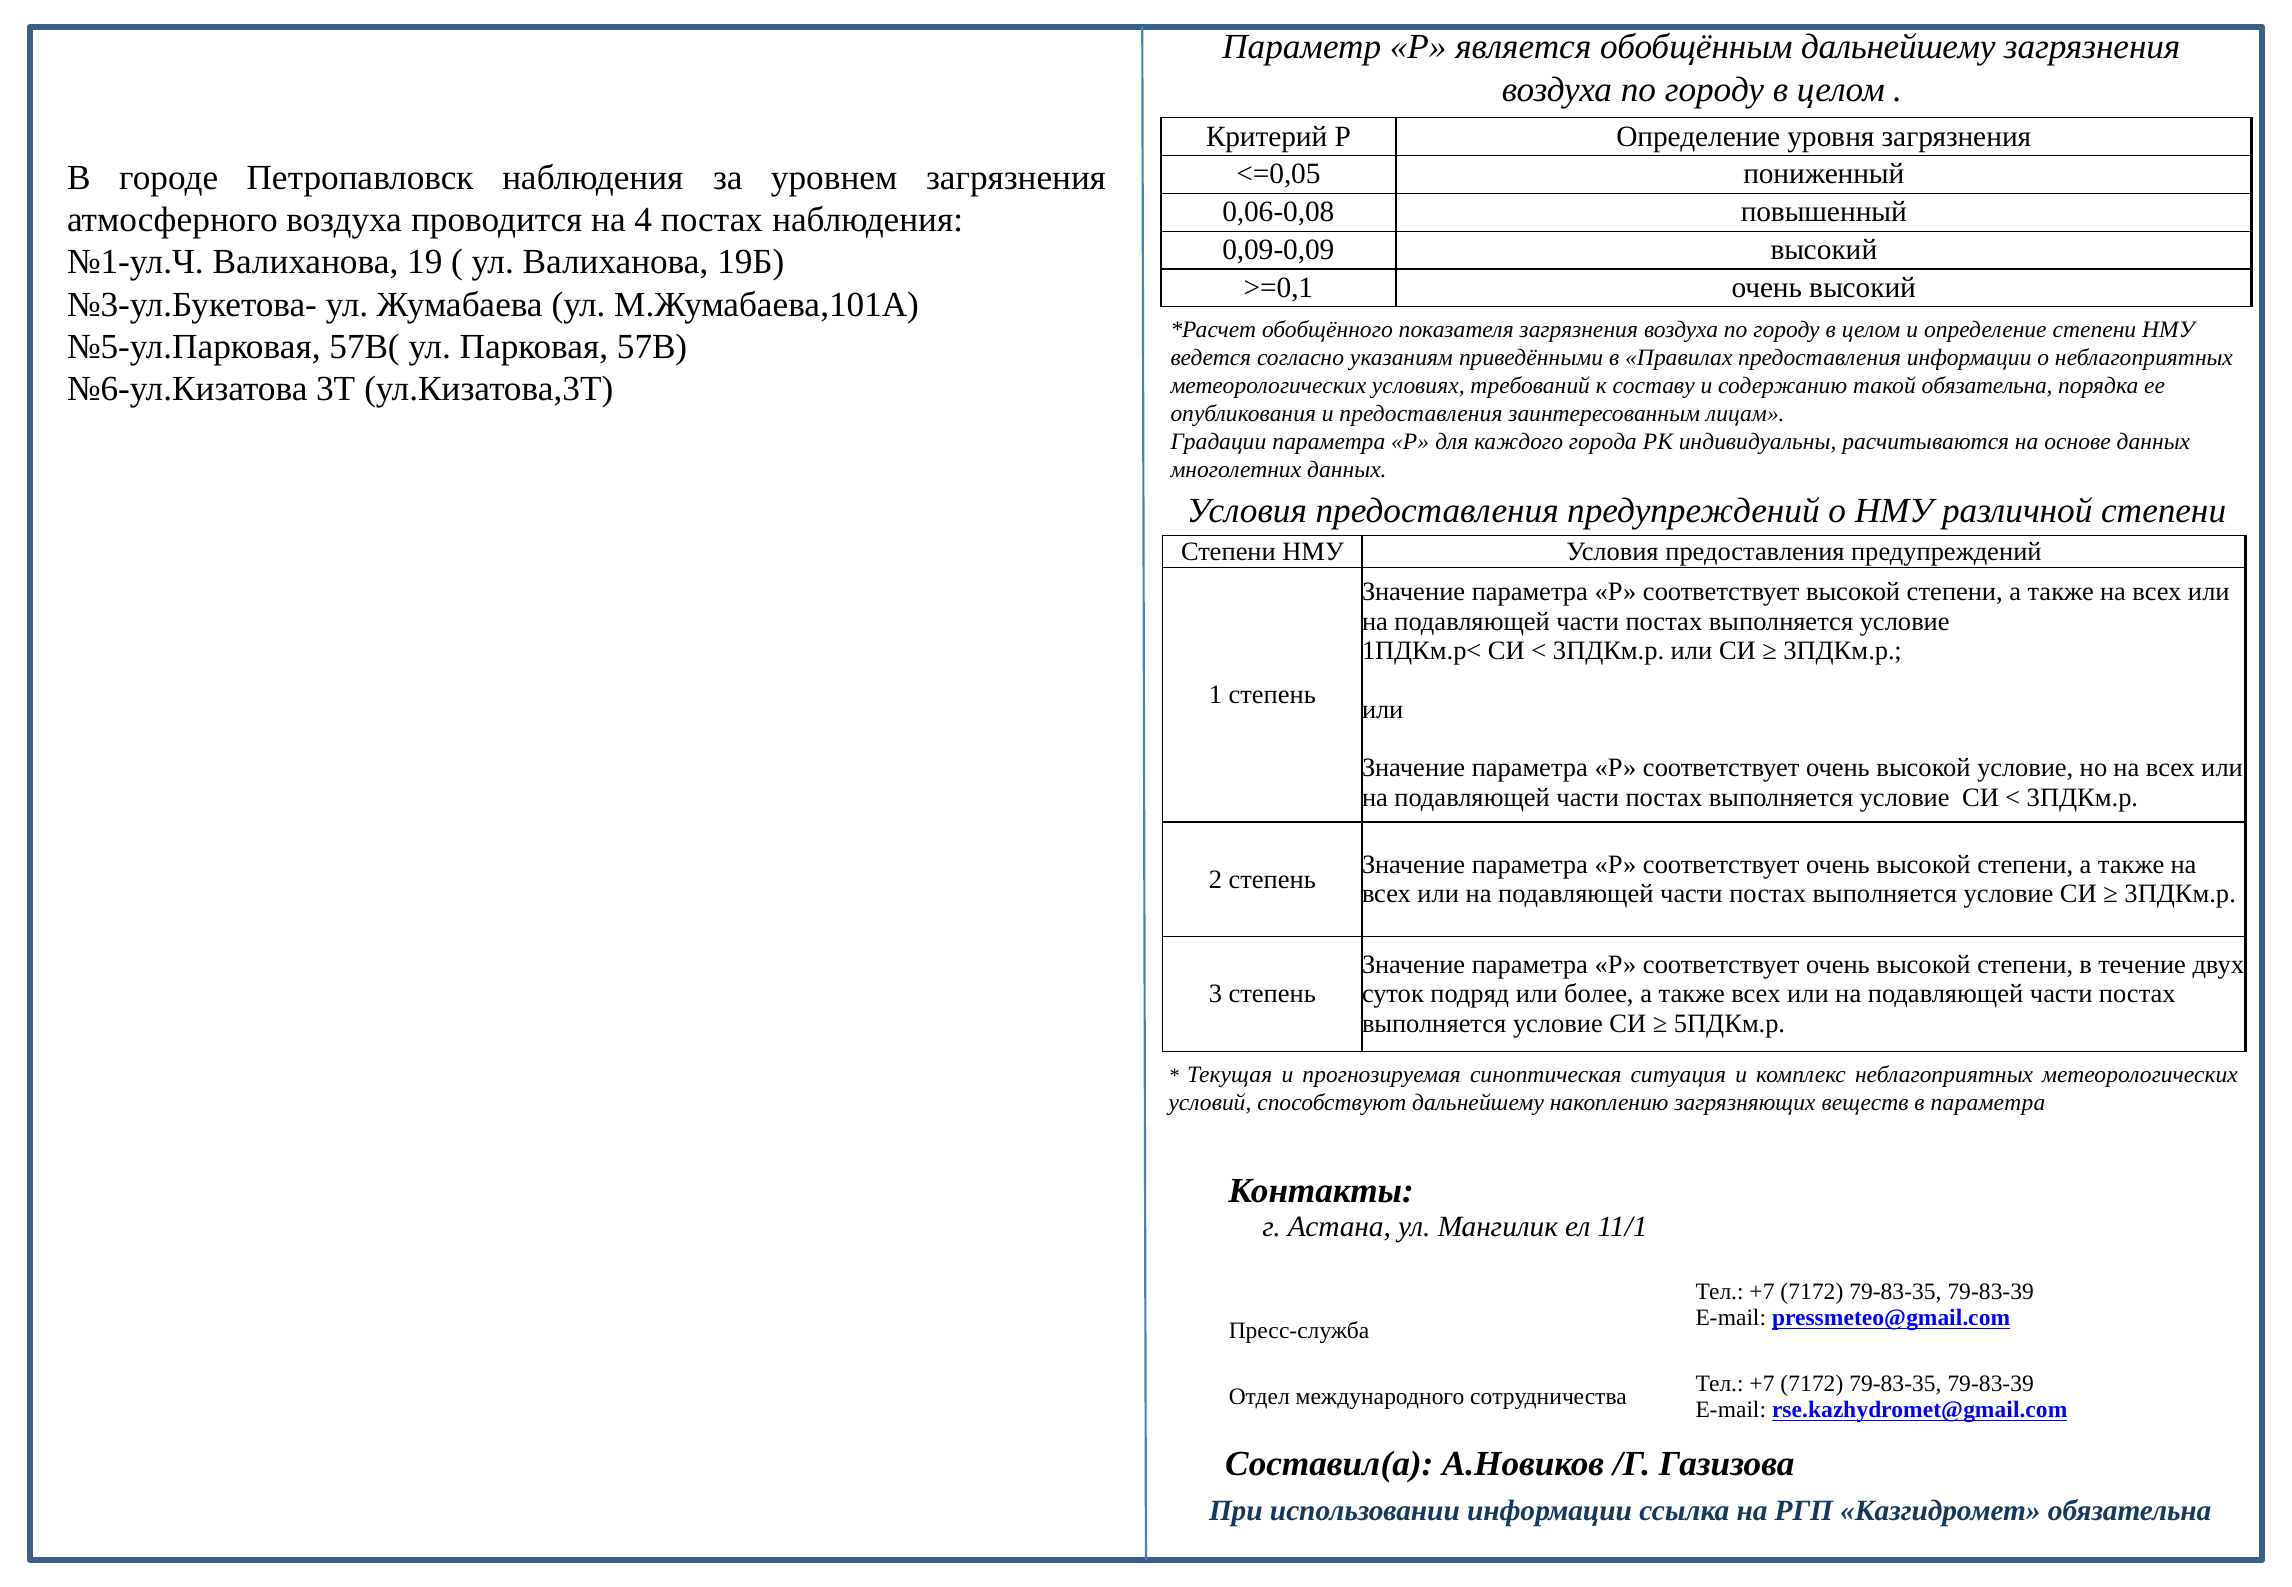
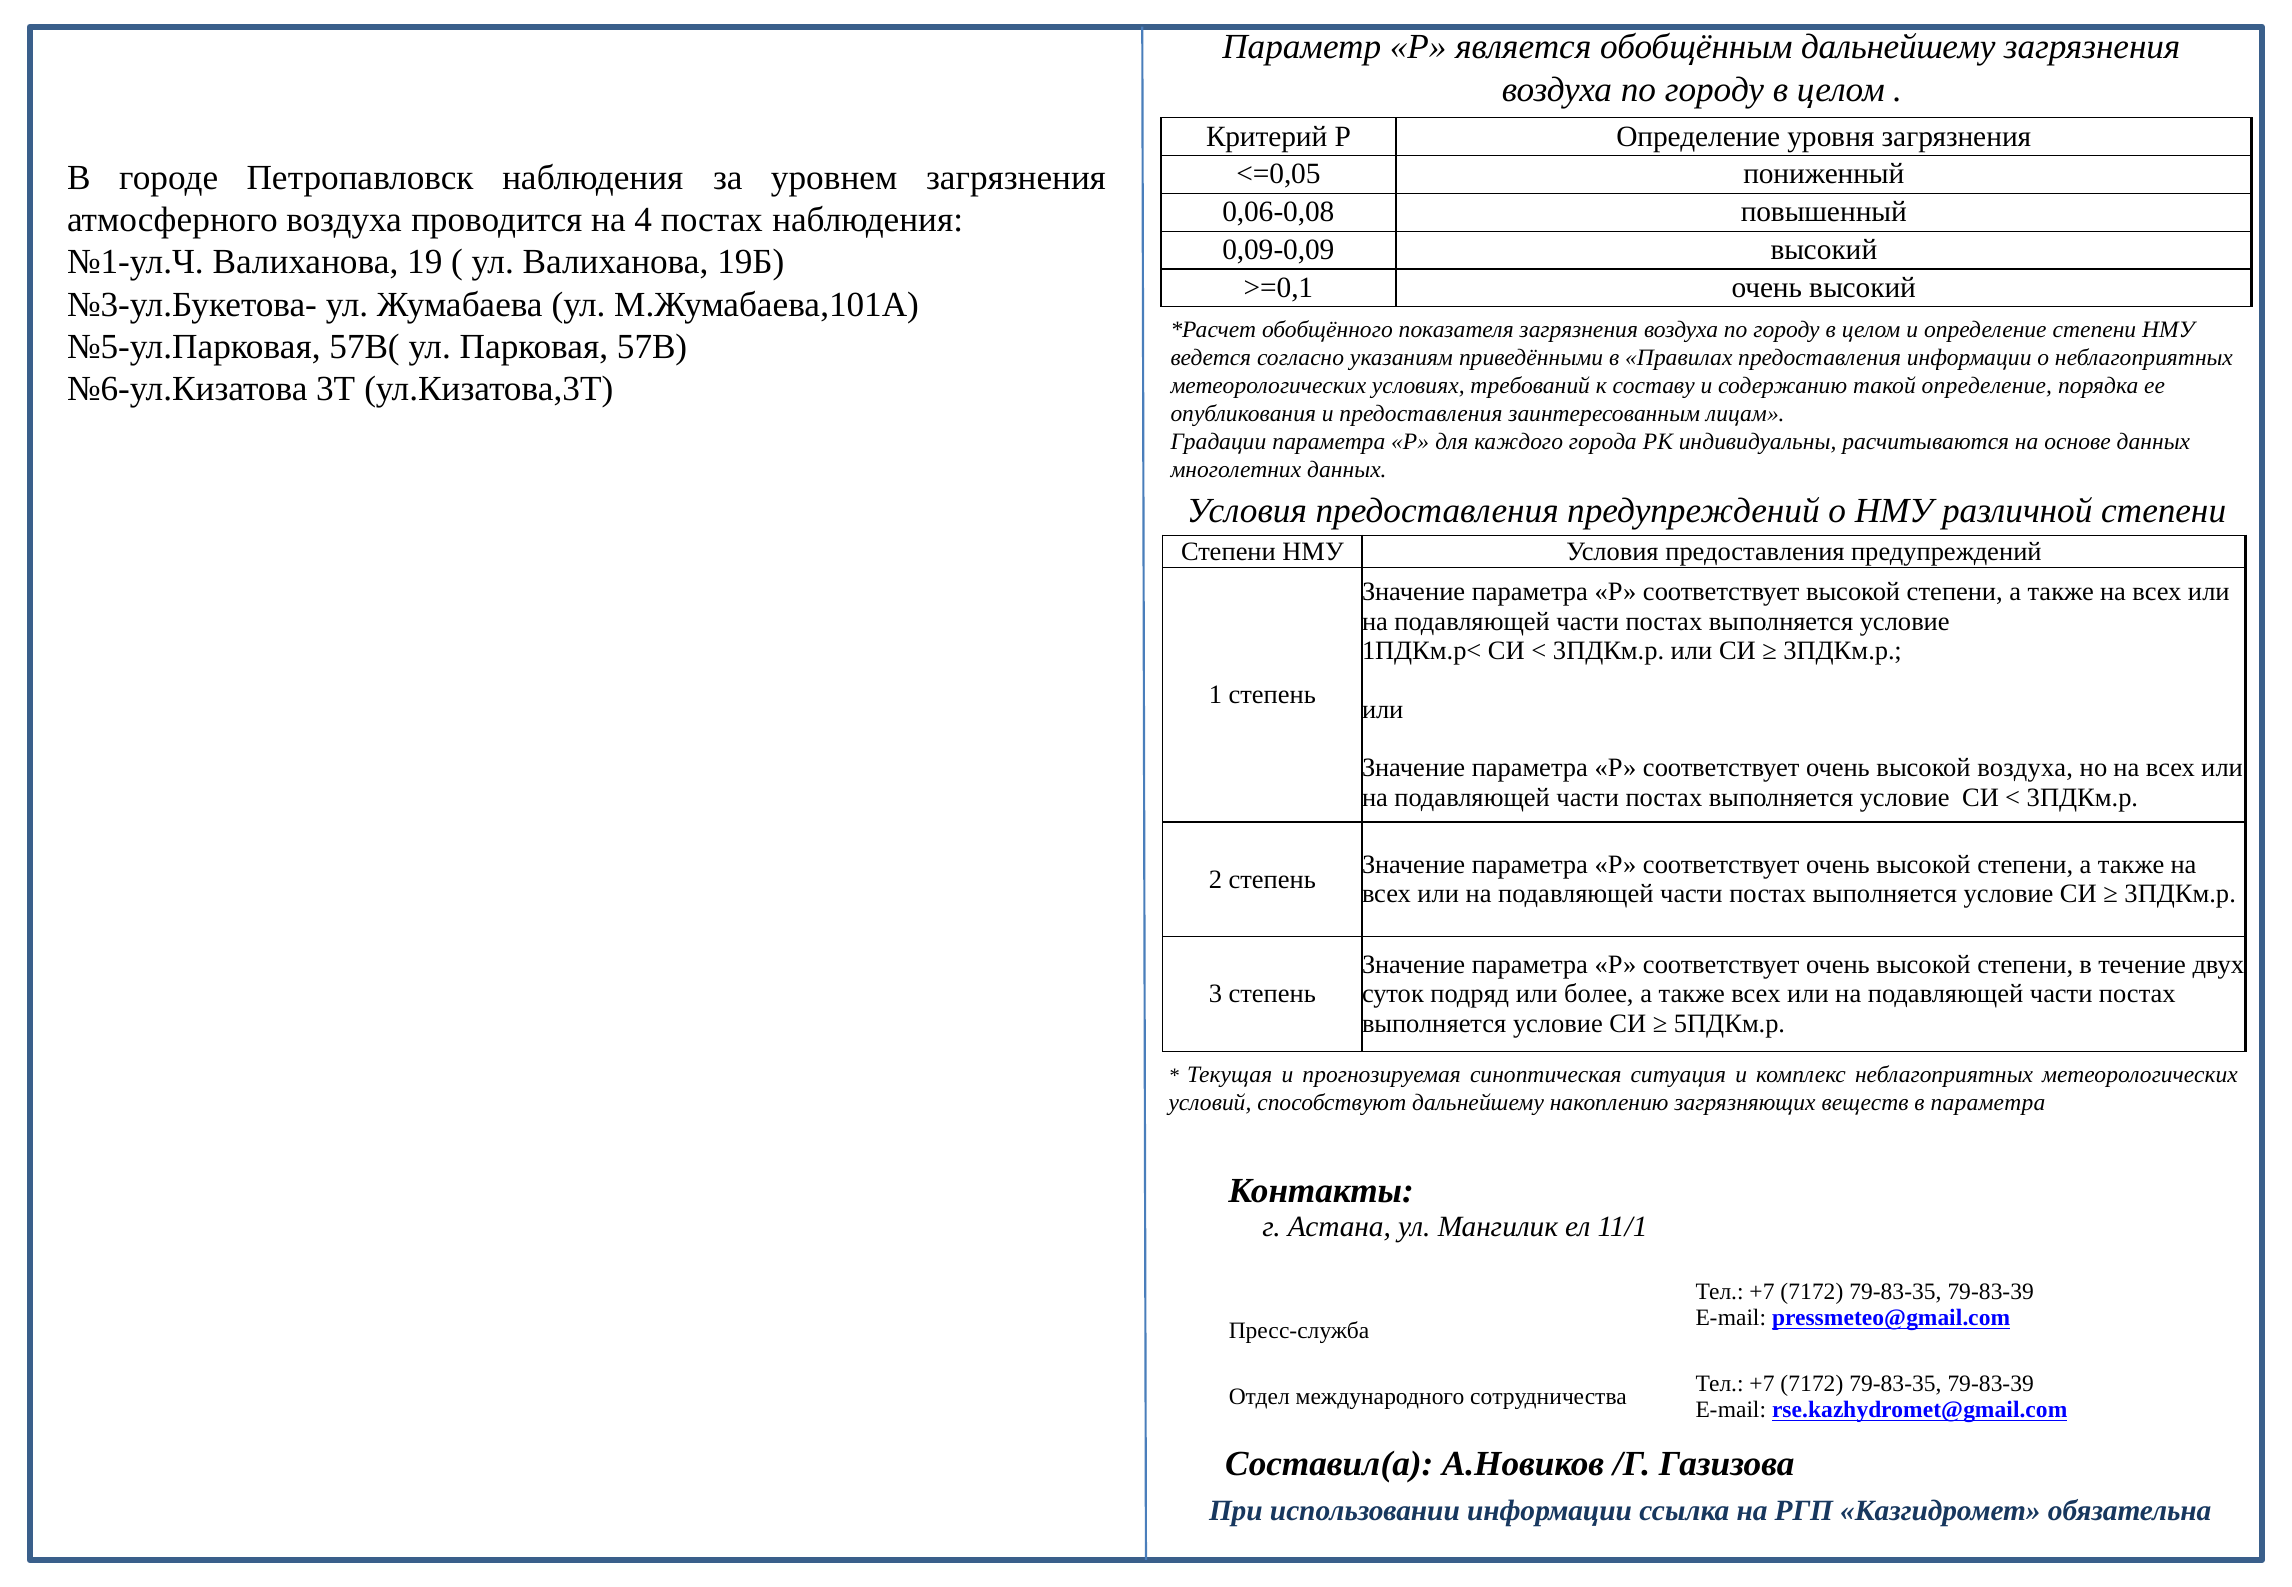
такой обязательна: обязательна -> определение
высокой условие: условие -> воздуха
